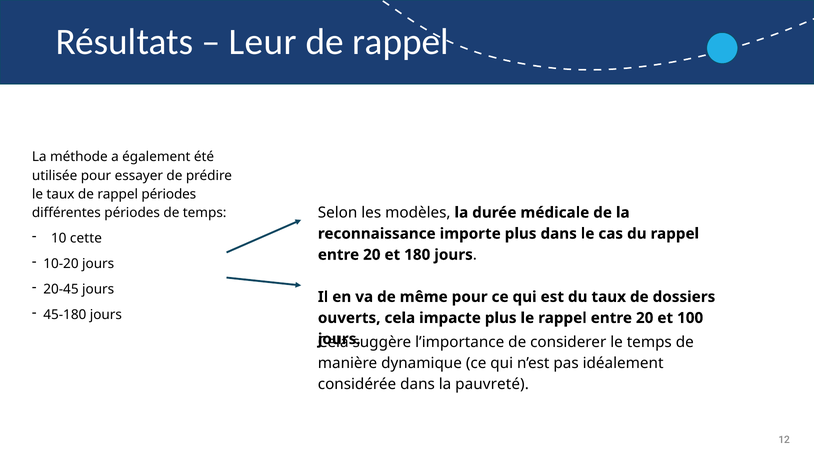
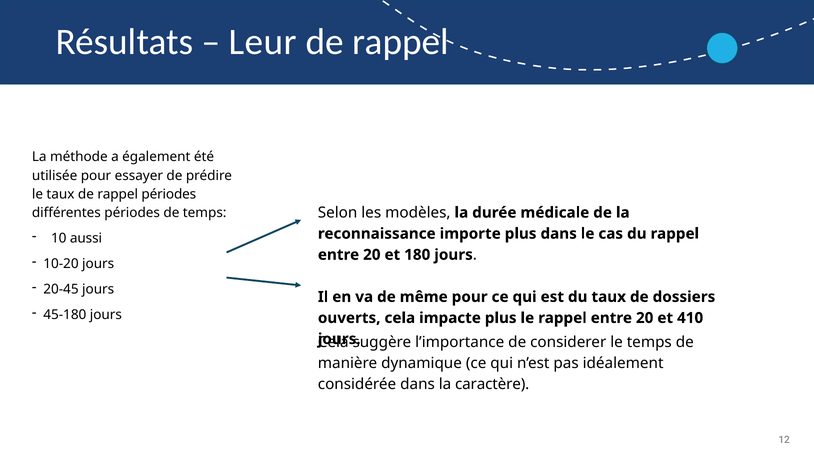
cette: cette -> aussi
100: 100 -> 410
pauvreté: pauvreté -> caractère
